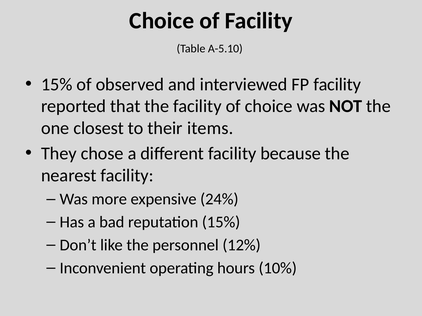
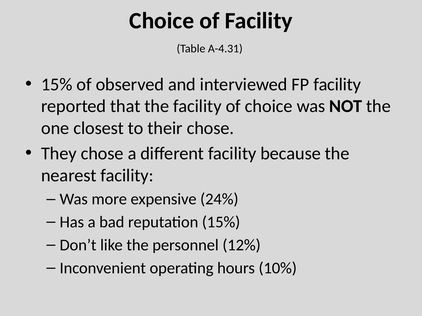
A-5.10: A-5.10 -> A-4.31
their items: items -> chose
